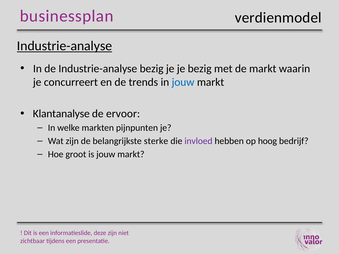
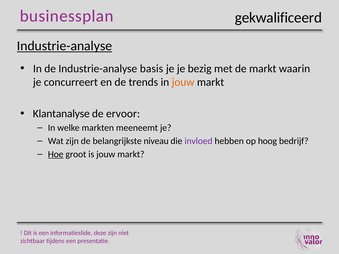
verdienmodel: verdienmodel -> gekwalificeerd
Industrie-analyse bezig: bezig -> basis
jouw at (183, 82) colour: blue -> orange
pijnpunten: pijnpunten -> meeneemt
sterke: sterke -> niveau
Hoe underline: none -> present
